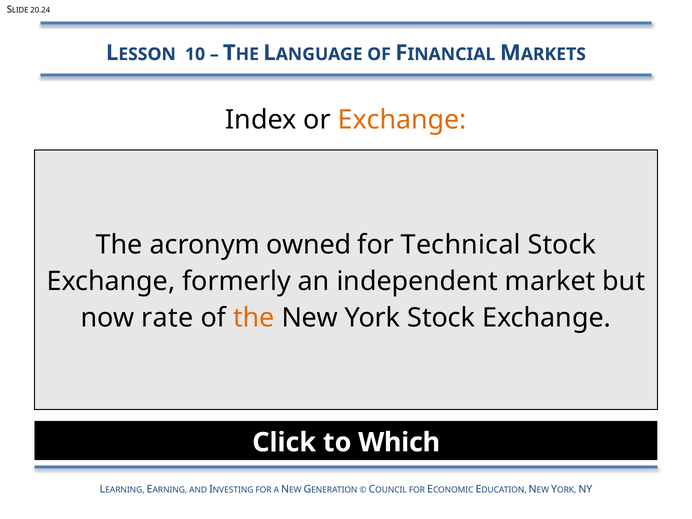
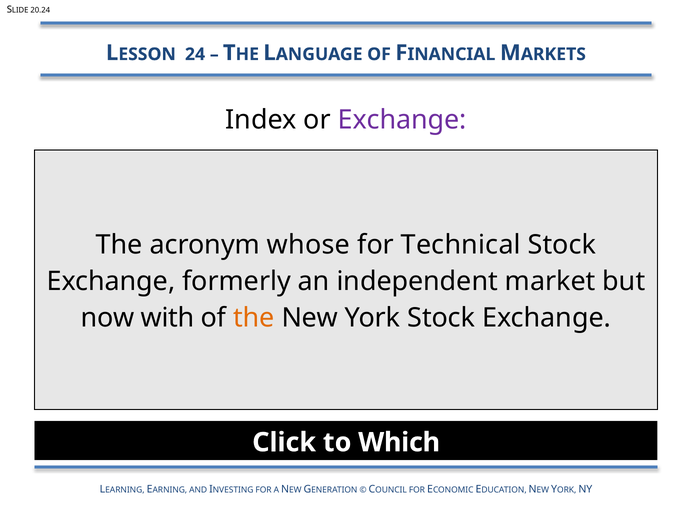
10: 10 -> 24
Exchange at (402, 120) colour: orange -> purple
owned: owned -> whose
rate: rate -> with
